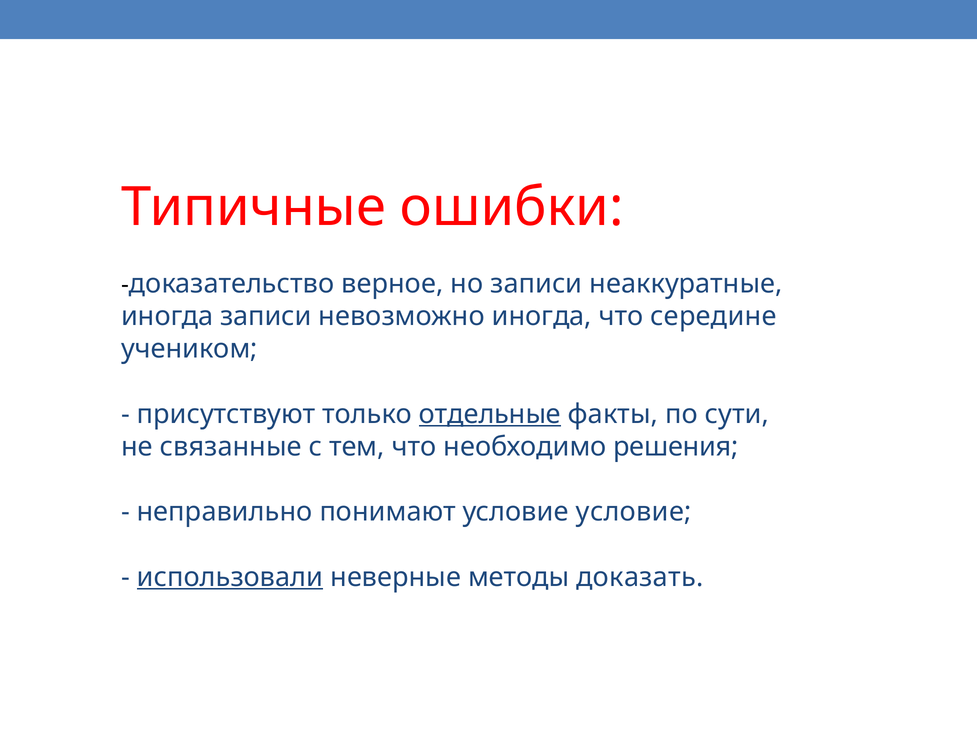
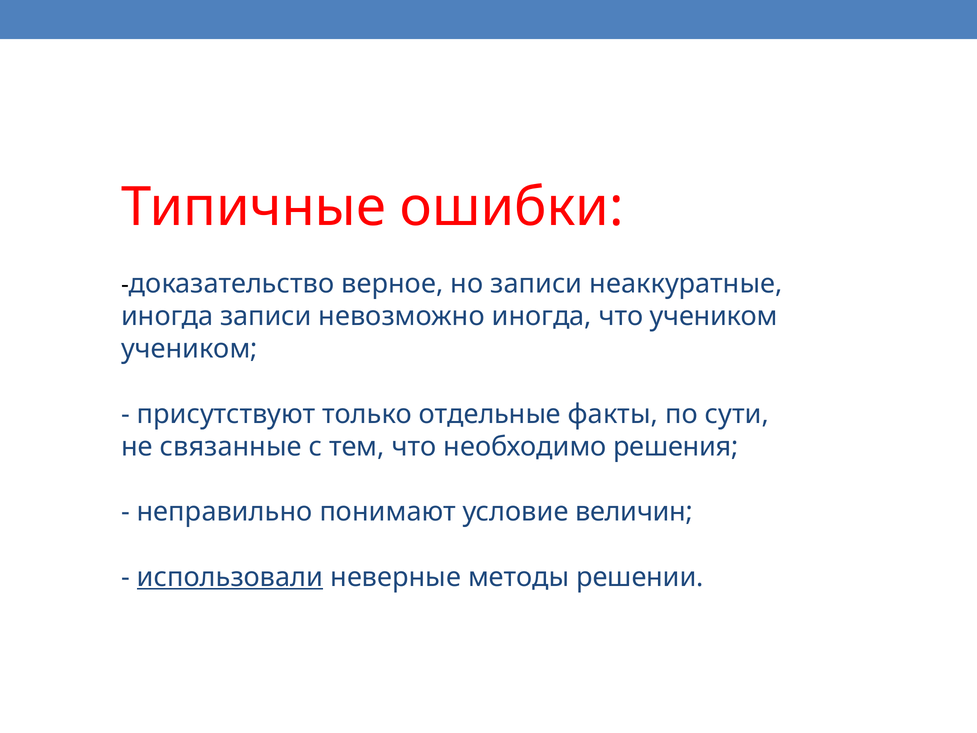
что середине: середине -> учеником
отдельные underline: present -> none
условие условие: условие -> величин
доказать: доказать -> решении
